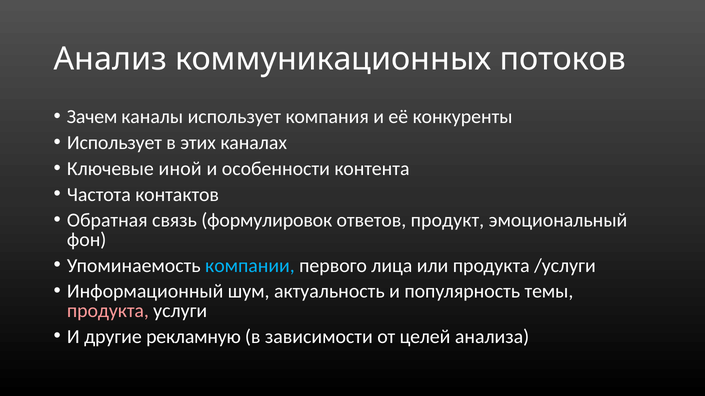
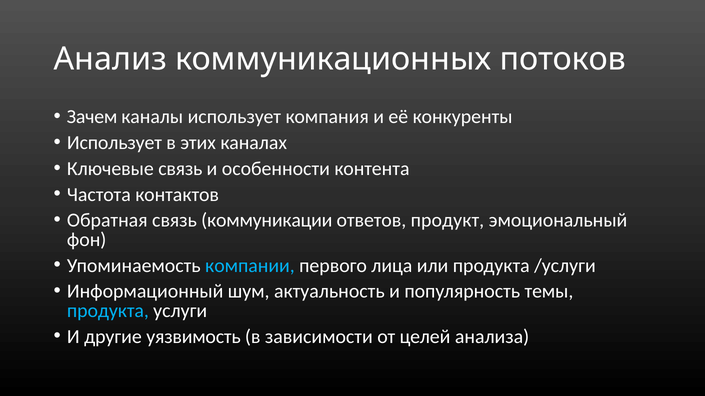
Ключевые иной: иной -> связь
формулировок: формулировок -> коммуникации
продукта at (108, 311) colour: pink -> light blue
рекламную: рекламную -> уязвимость
